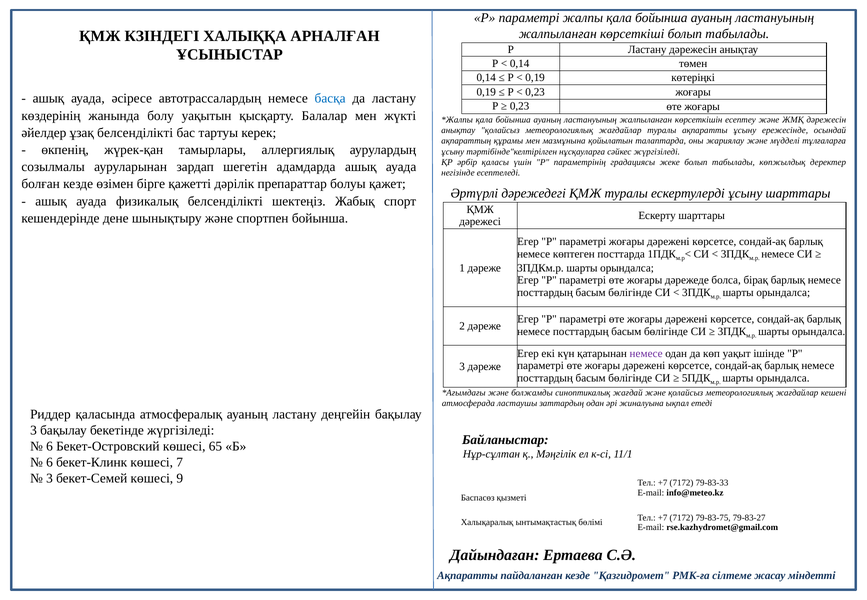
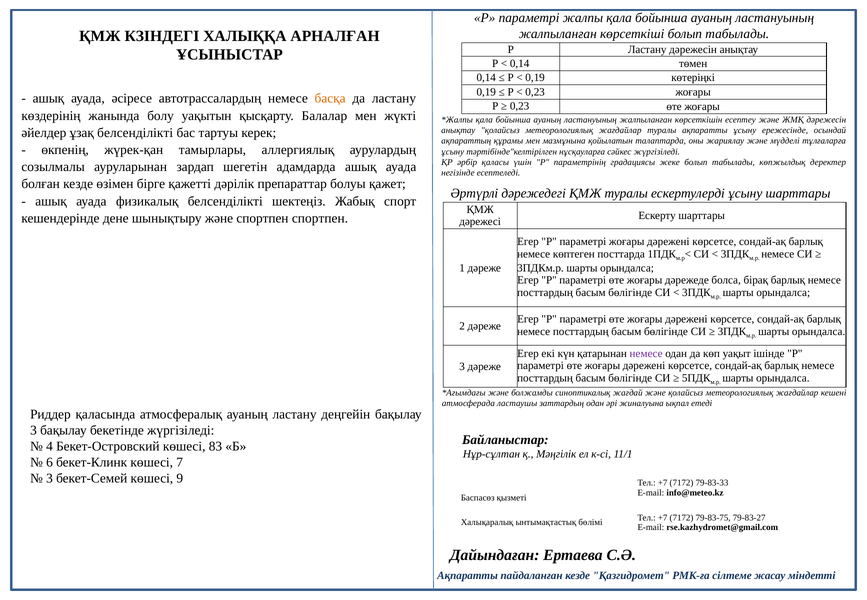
басқа colour: blue -> orange
спортпен бойынша: бойынша -> спортпен
6 at (49, 446): 6 -> 4
65: 65 -> 83
